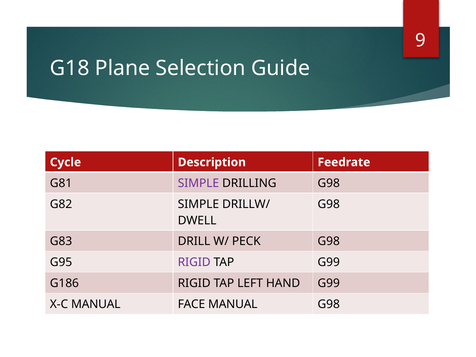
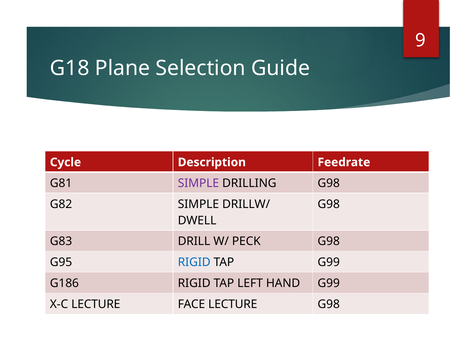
RIGID at (194, 262) colour: purple -> blue
X-C MANUAL: MANUAL -> LECTURE
FACE MANUAL: MANUAL -> LECTURE
